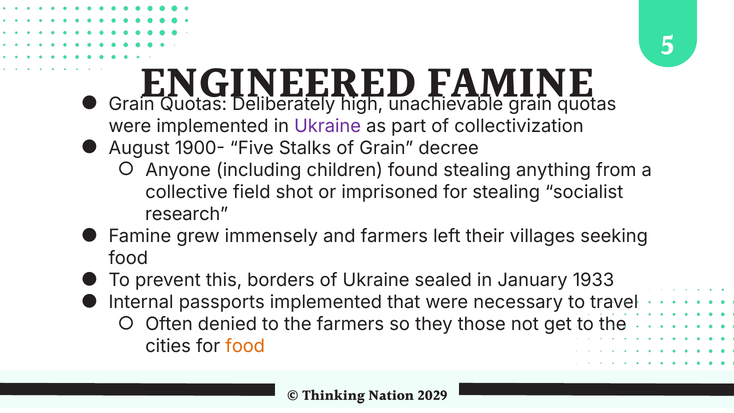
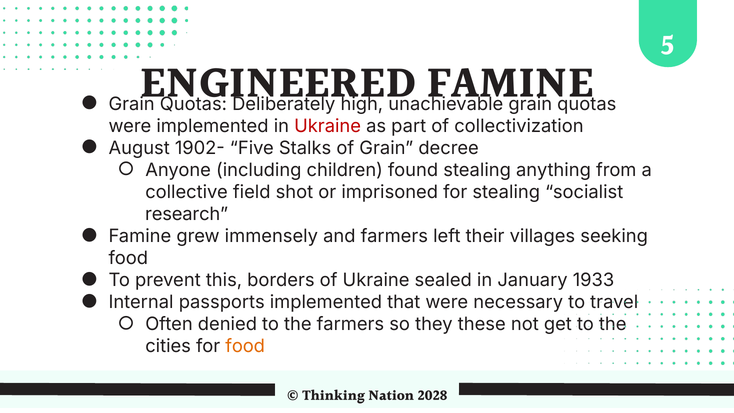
Ukraine at (328, 126) colour: purple -> red
1900-: 1900- -> 1902-
those: those -> these
2029: 2029 -> 2028
